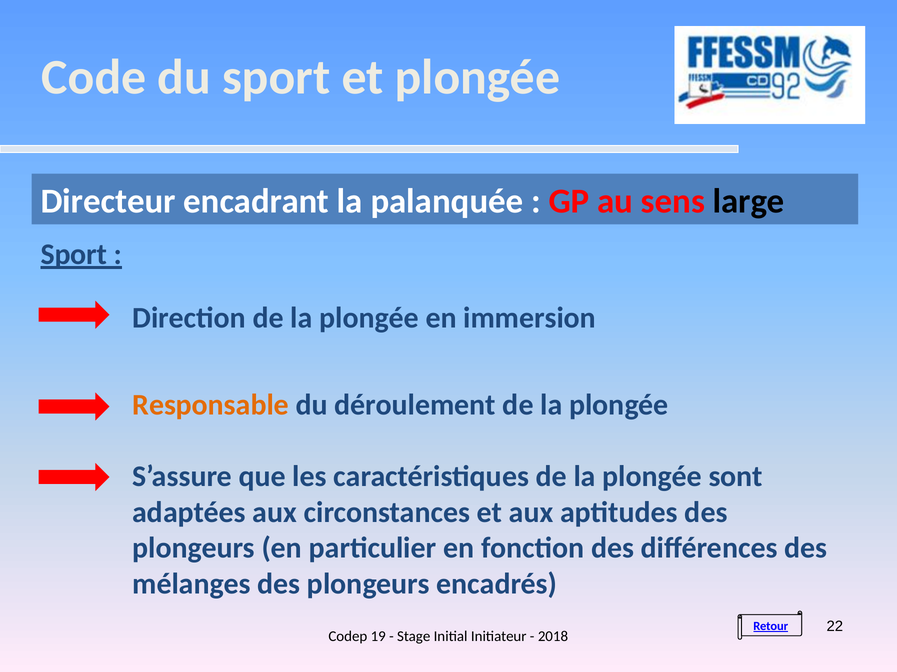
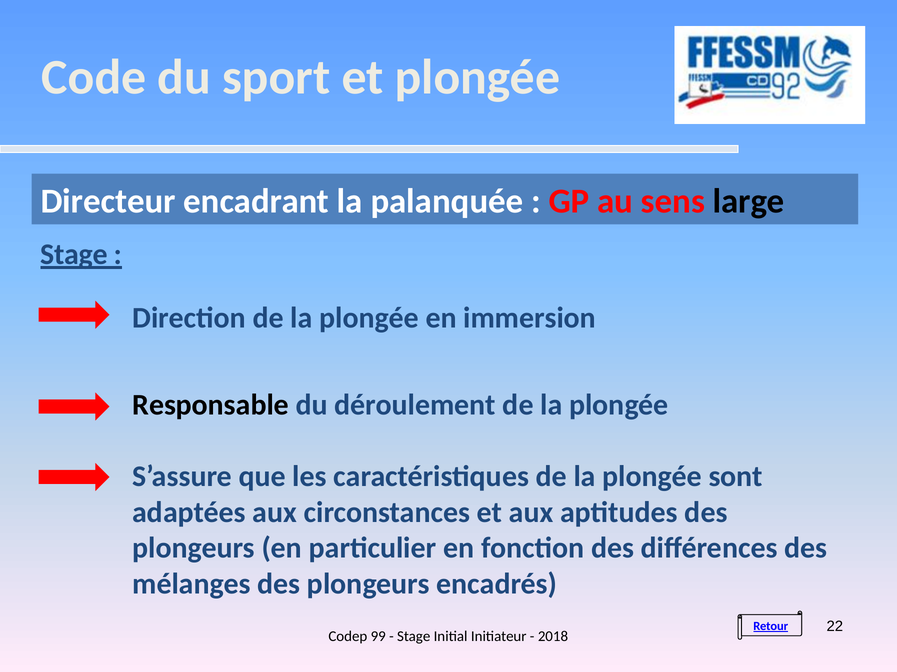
Sport at (74, 255): Sport -> Stage
Responsable colour: orange -> black
19: 19 -> 99
